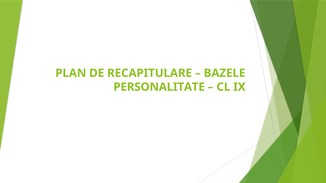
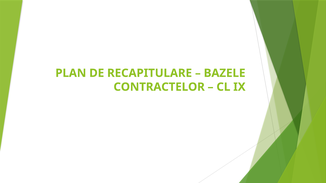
PERSONALITATE: PERSONALITATE -> CONTRACTELOR
